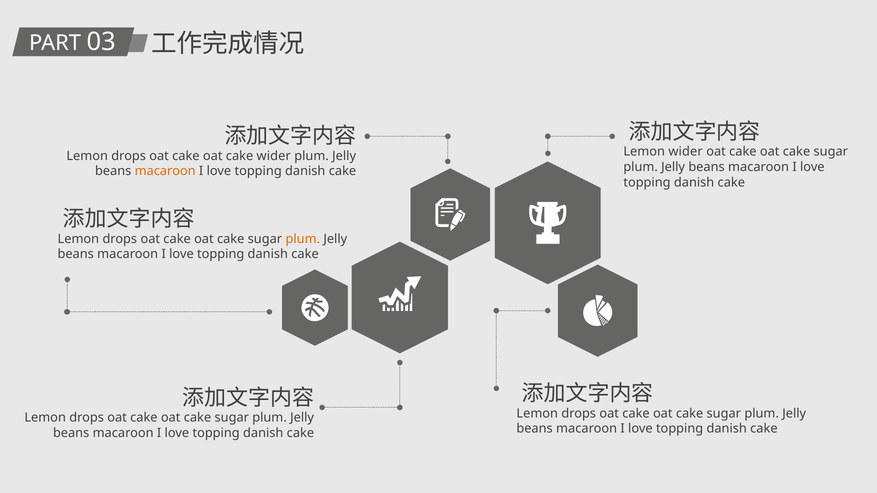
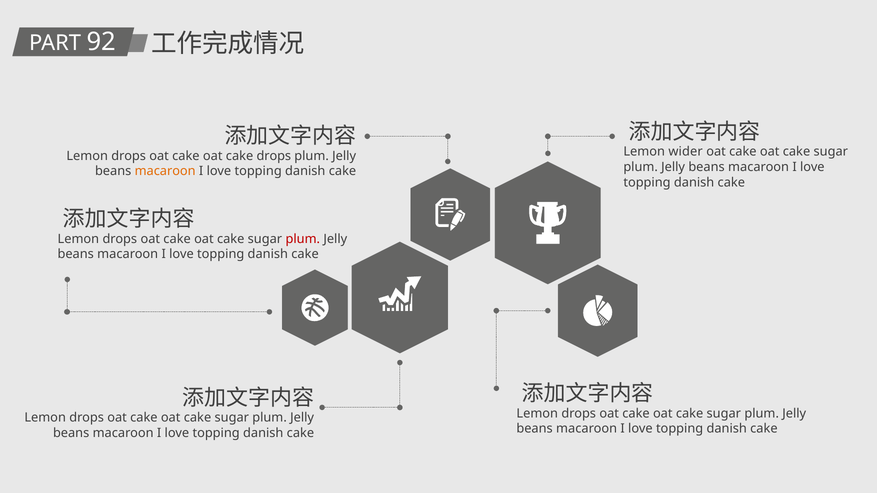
03: 03 -> 92
cake wider: wider -> drops
plum at (303, 239) colour: orange -> red
